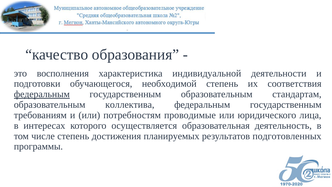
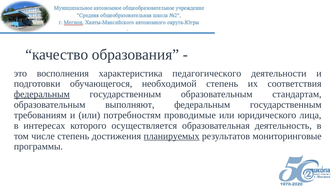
индивидуальной: индивидуальной -> педагогического
коллектива: коллектива -> выполняют
планируемых underline: none -> present
подготовленных: подготовленных -> мониторинговые
